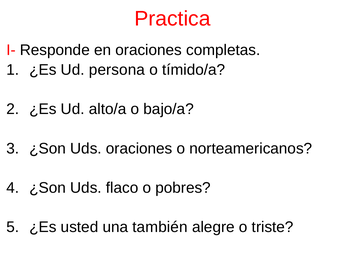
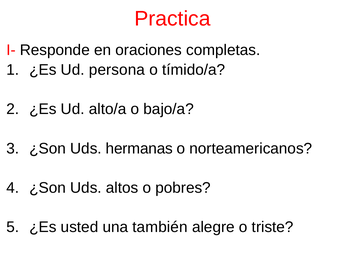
Uds oraciones: oraciones -> hermanas
flaco: flaco -> altos
